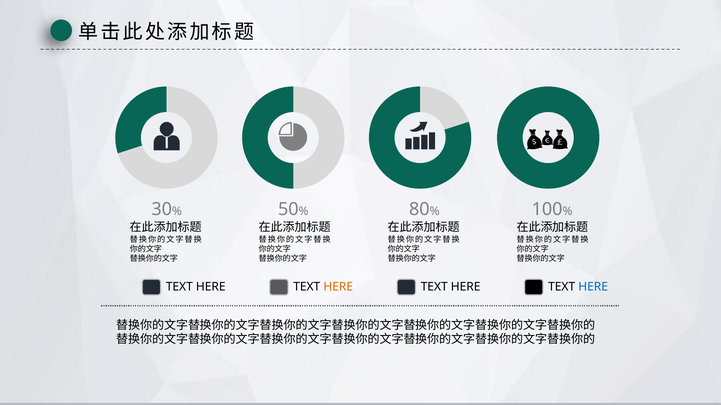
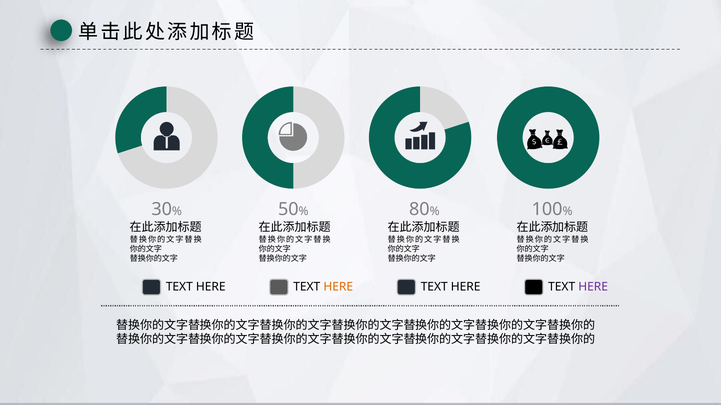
HERE at (593, 287) colour: blue -> purple
